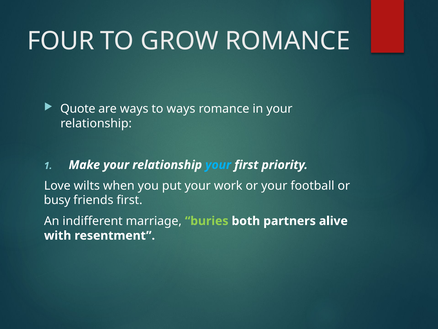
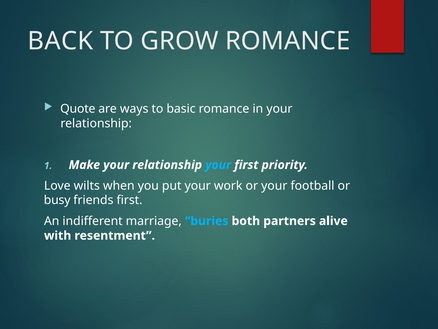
FOUR: FOUR -> BACK
to ways: ways -> basic
buries colour: light green -> light blue
